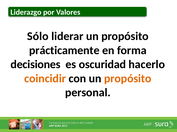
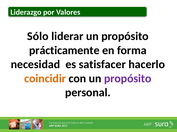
decisiones: decisiones -> necesidad
oscuridad: oscuridad -> satisfacer
propósito at (128, 79) colour: orange -> purple
